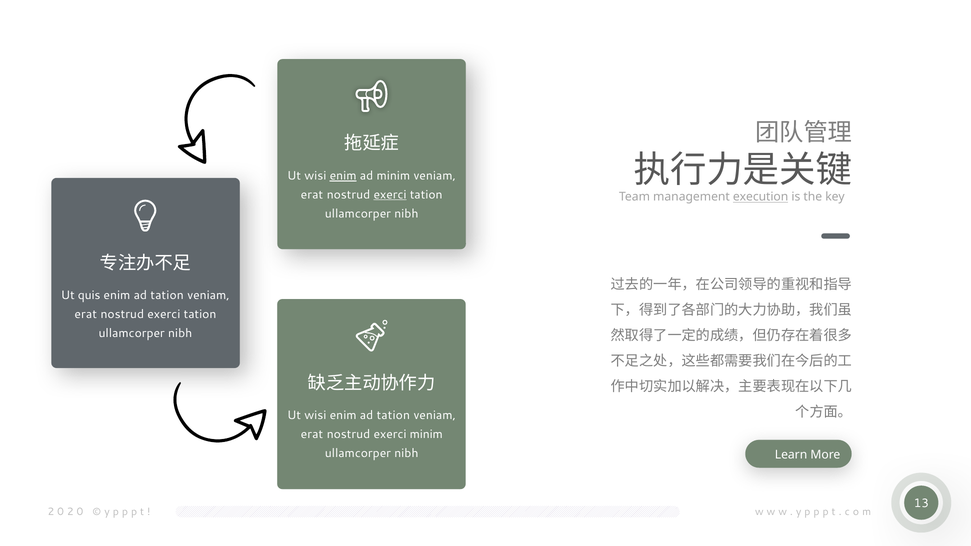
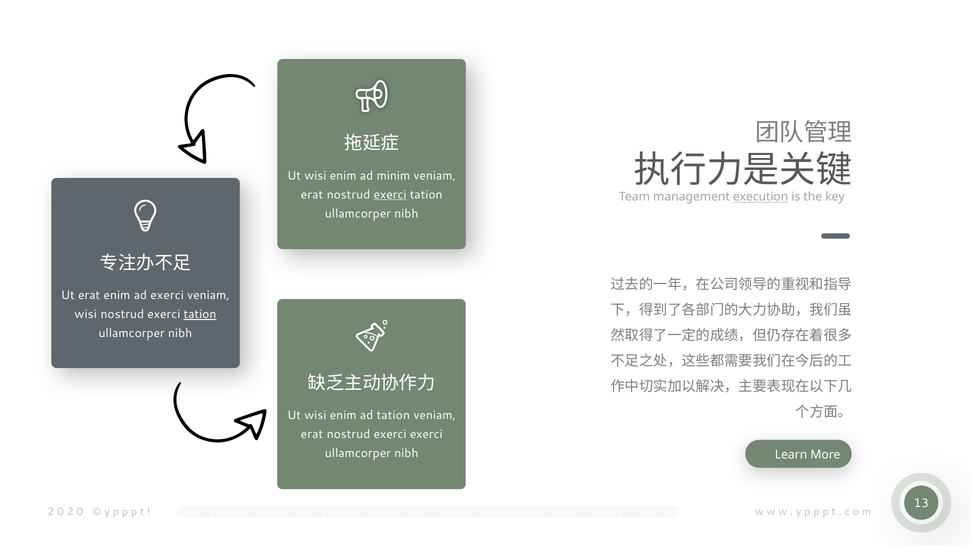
enim at (343, 176) underline: present -> none
Ut quis: quis -> erat
tation at (167, 295): tation -> exerci
erat at (86, 314): erat -> wisi
tation at (200, 314) underline: none -> present
exerci minim: minim -> exerci
